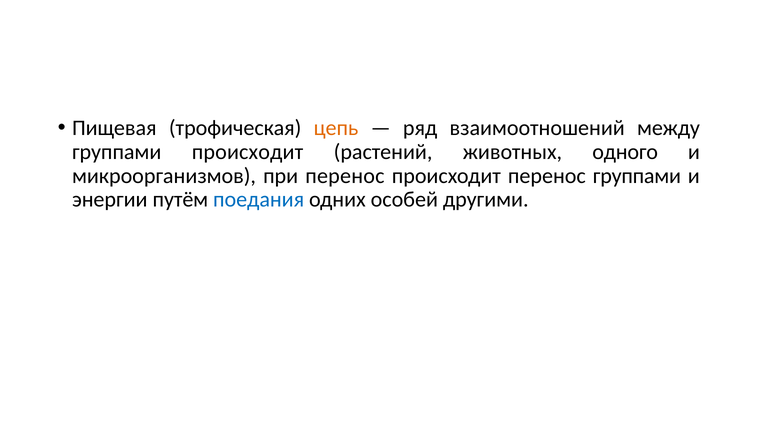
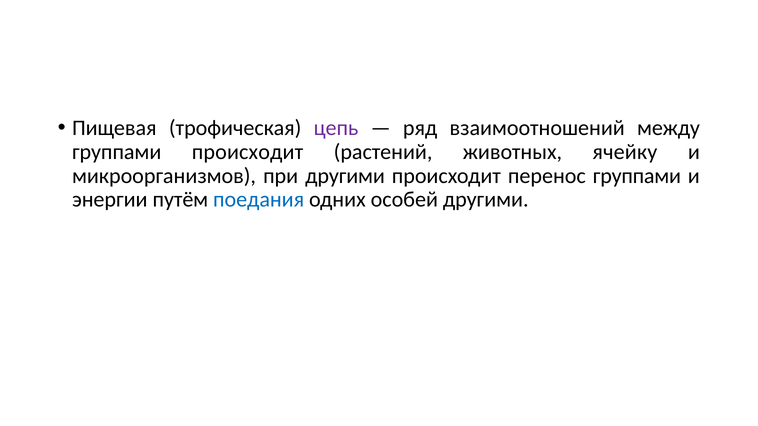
цепь colour: orange -> purple
одного: одного -> ячейку
при перенос: перенос -> другими
